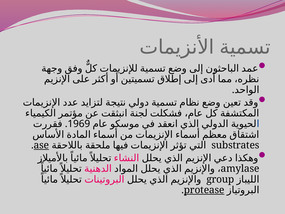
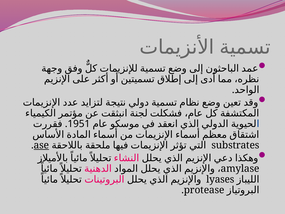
1969: 1969 -> 1951
group: group -> lyases
protease underline: present -> none
